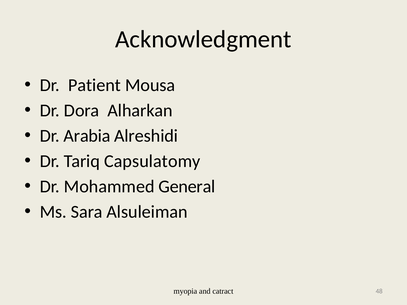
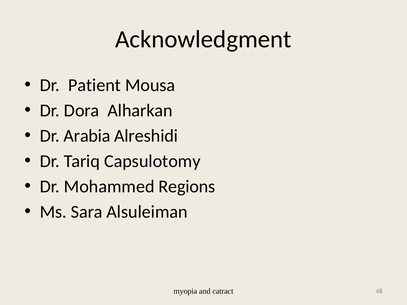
Capsulatomy: Capsulatomy -> Capsulotomy
General: General -> Regions
